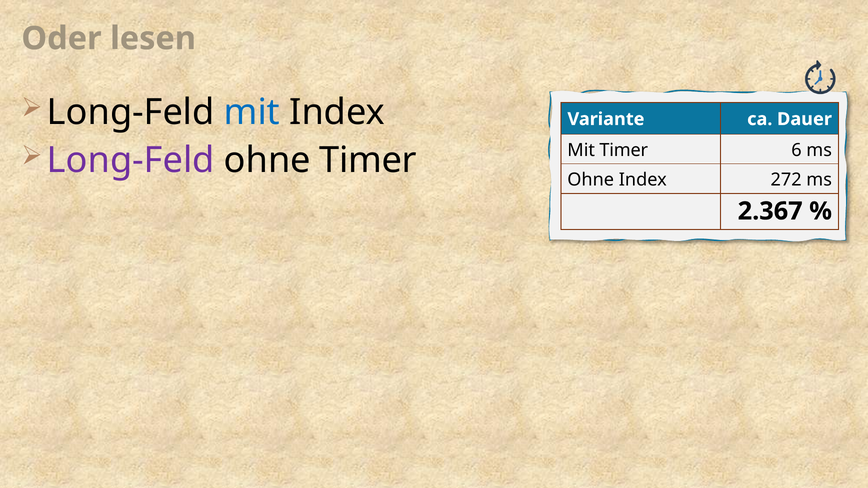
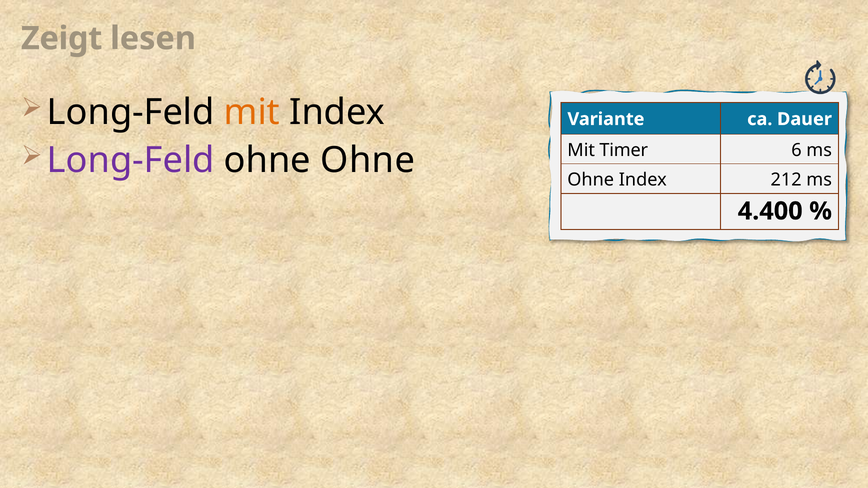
Oder: Oder -> Zeigt
mit at (252, 112) colour: blue -> orange
ohne Timer: Timer -> Ohne
272: 272 -> 212
2.367: 2.367 -> 4.400
